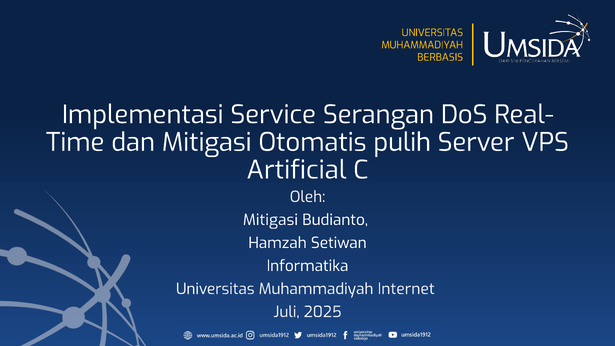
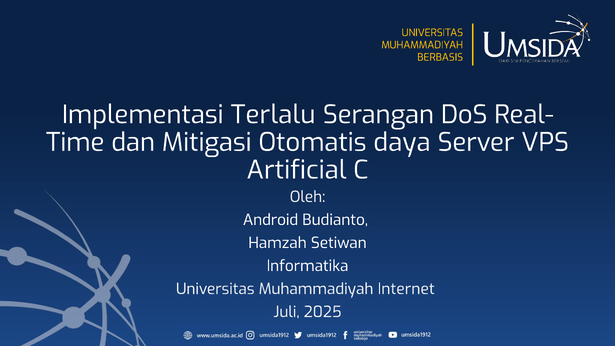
Service: Service -> Terlalu
pulih: pulih -> daya
Mitigasi at (270, 220): Mitigasi -> Android
